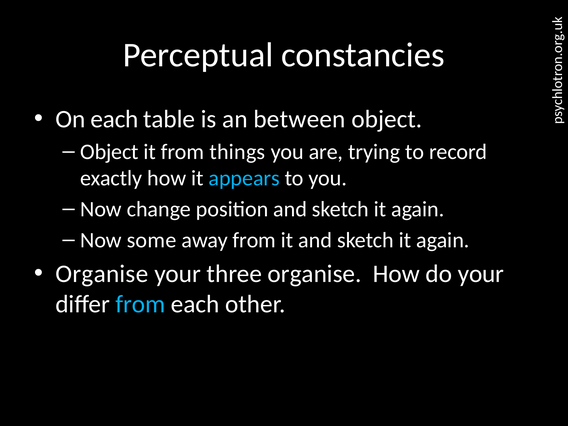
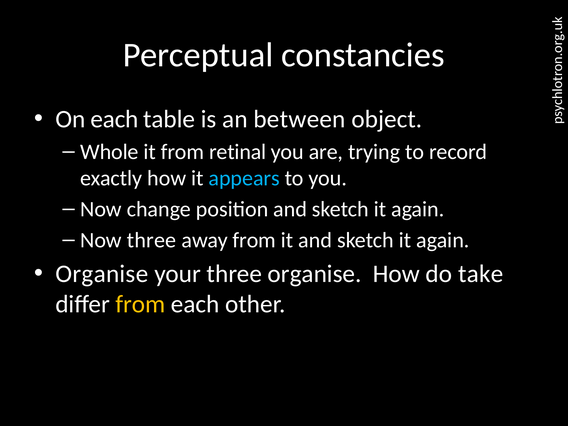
Object at (109, 152): Object -> Whole
things: things -> retinal
Now some: some -> three
do your: your -> take
from at (140, 304) colour: light blue -> yellow
